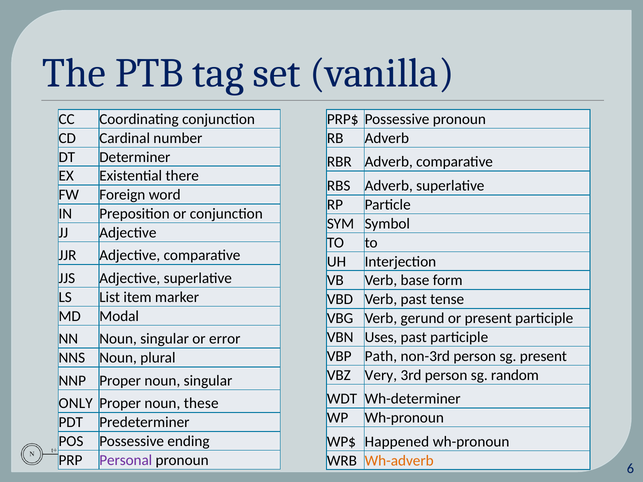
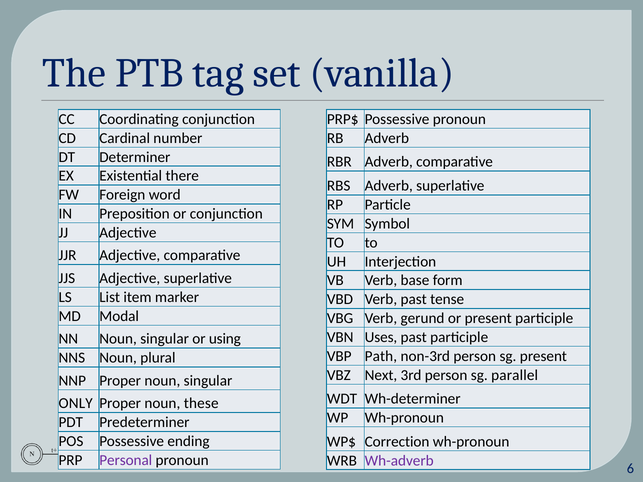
error: error -> using
Very: Very -> Next
random: random -> parallel
Happened: Happened -> Correction
Wh-adverb colour: orange -> purple
